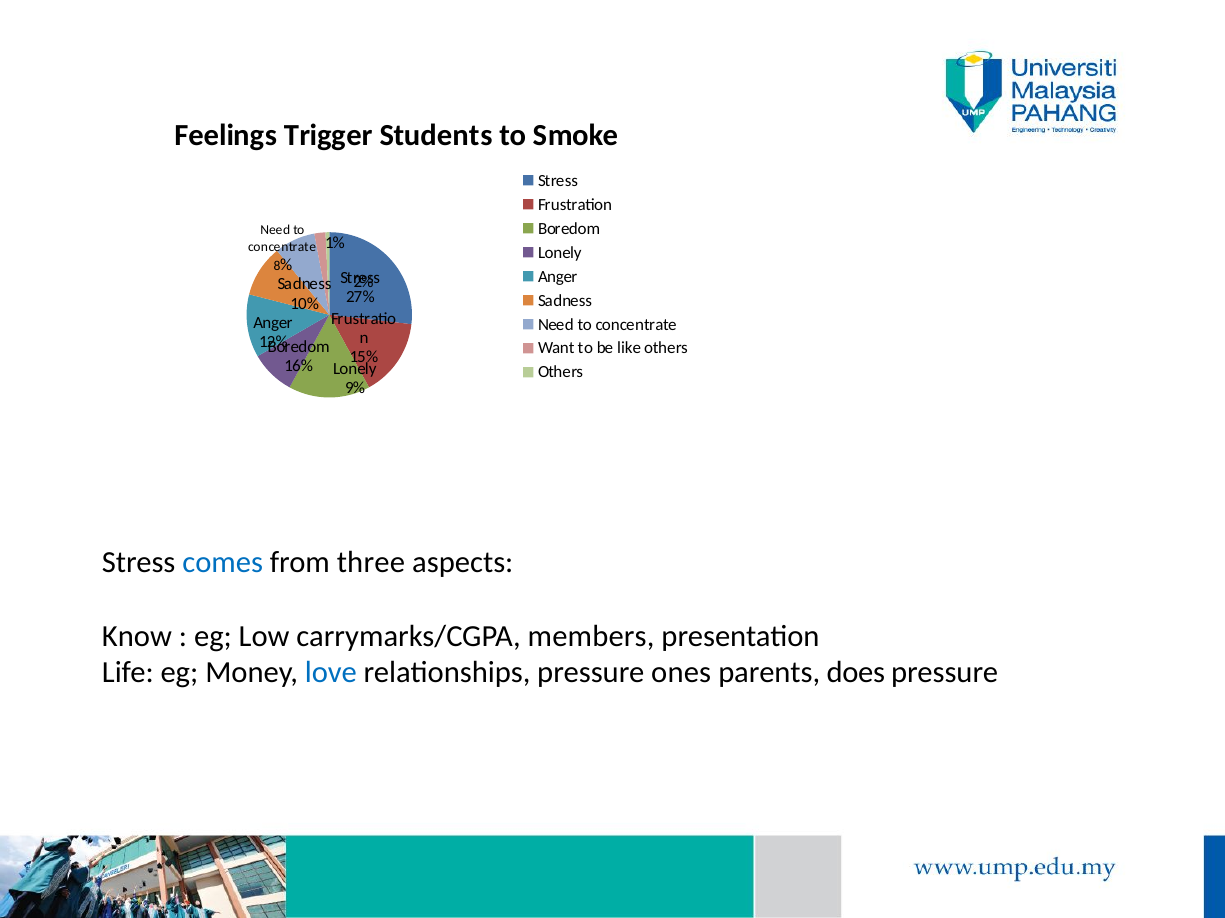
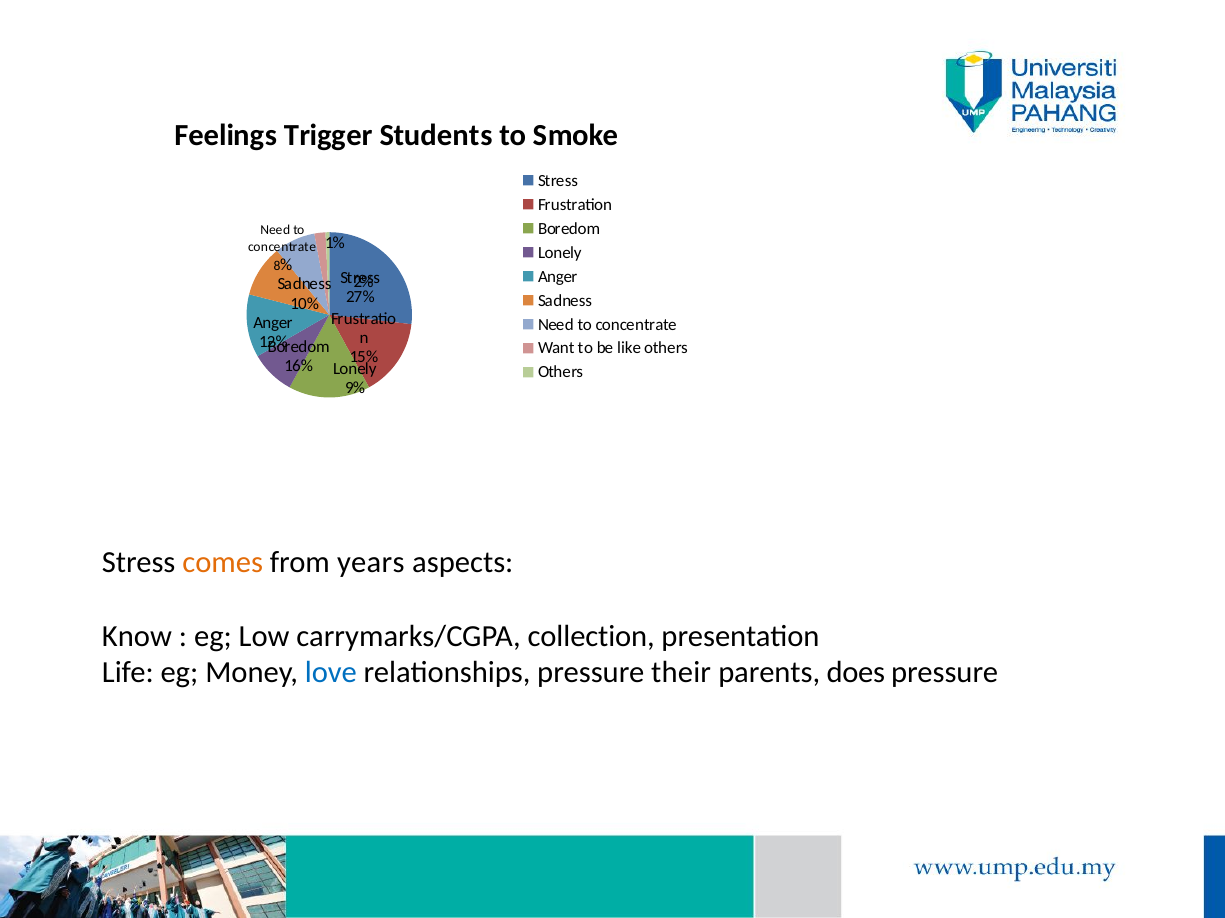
comes colour: blue -> orange
three: three -> years
members: members -> collection
ones: ones -> their
